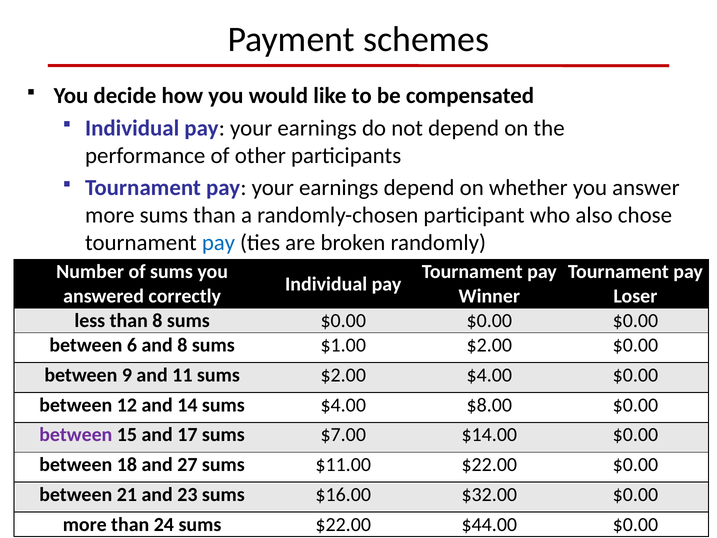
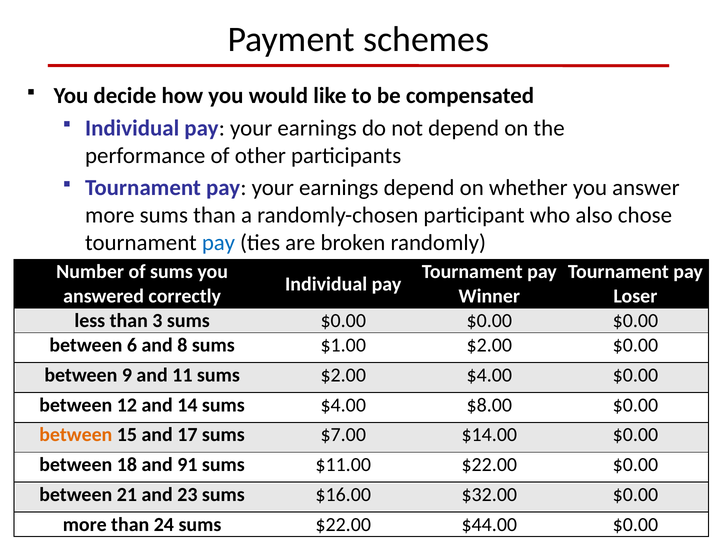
than 8: 8 -> 3
between at (76, 435) colour: purple -> orange
27: 27 -> 91
